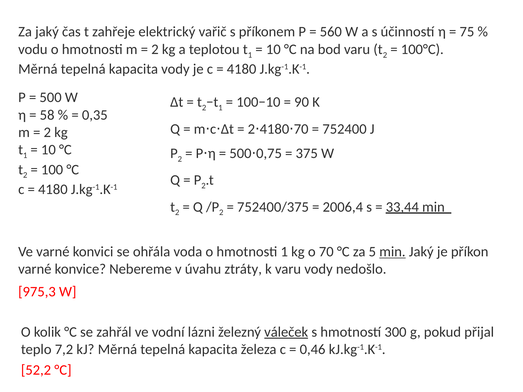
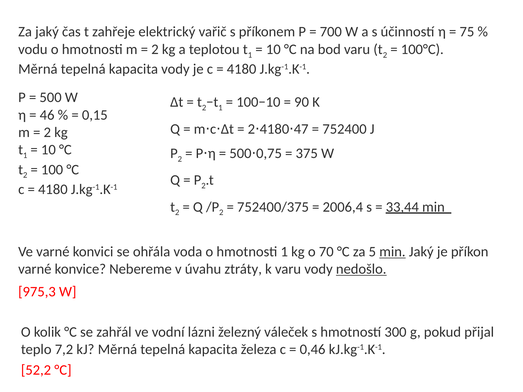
560: 560 -> 700
58: 58 -> 46
0,35: 0,35 -> 0,15
4180 70: 70 -> 47
nedošlo underline: none -> present
váleček underline: present -> none
